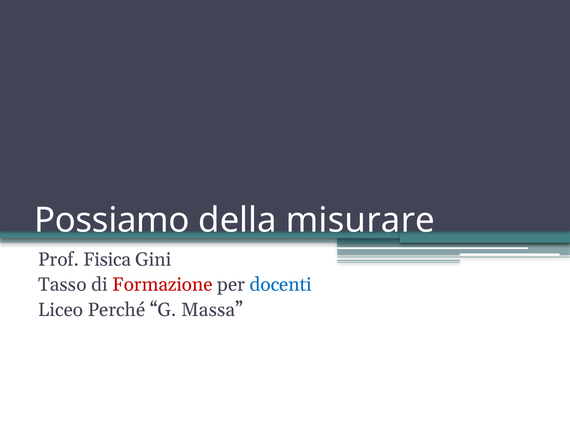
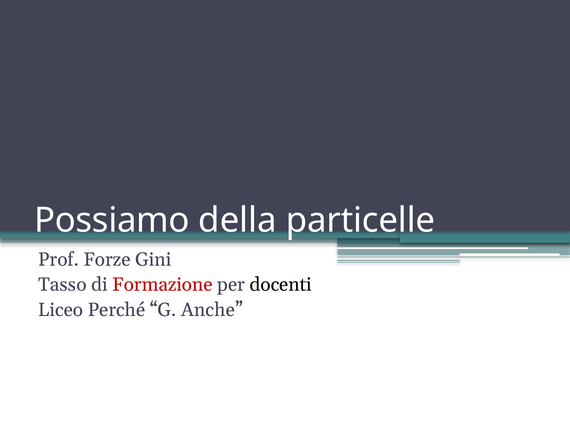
misurare: misurare -> particelle
Fisica: Fisica -> Forze
docenti colour: blue -> black
Massa: Massa -> Anche
